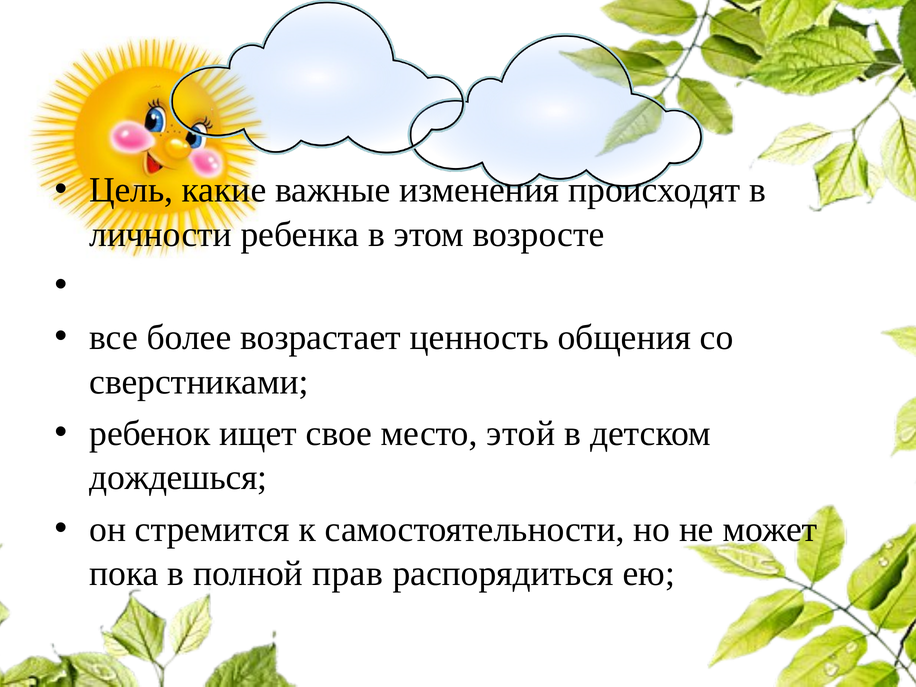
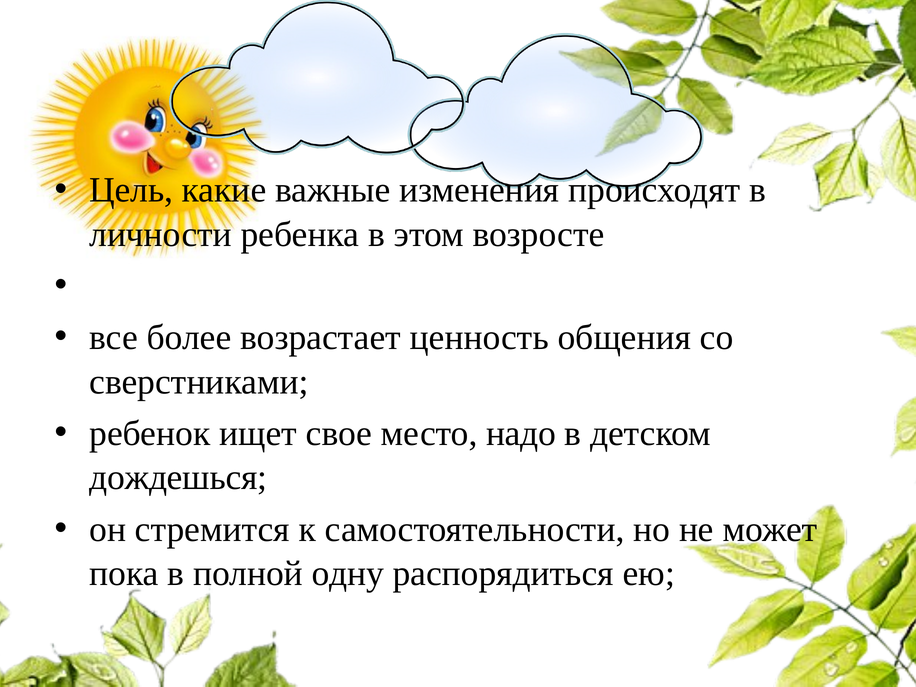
этой: этой -> надо
прав: прав -> одну
